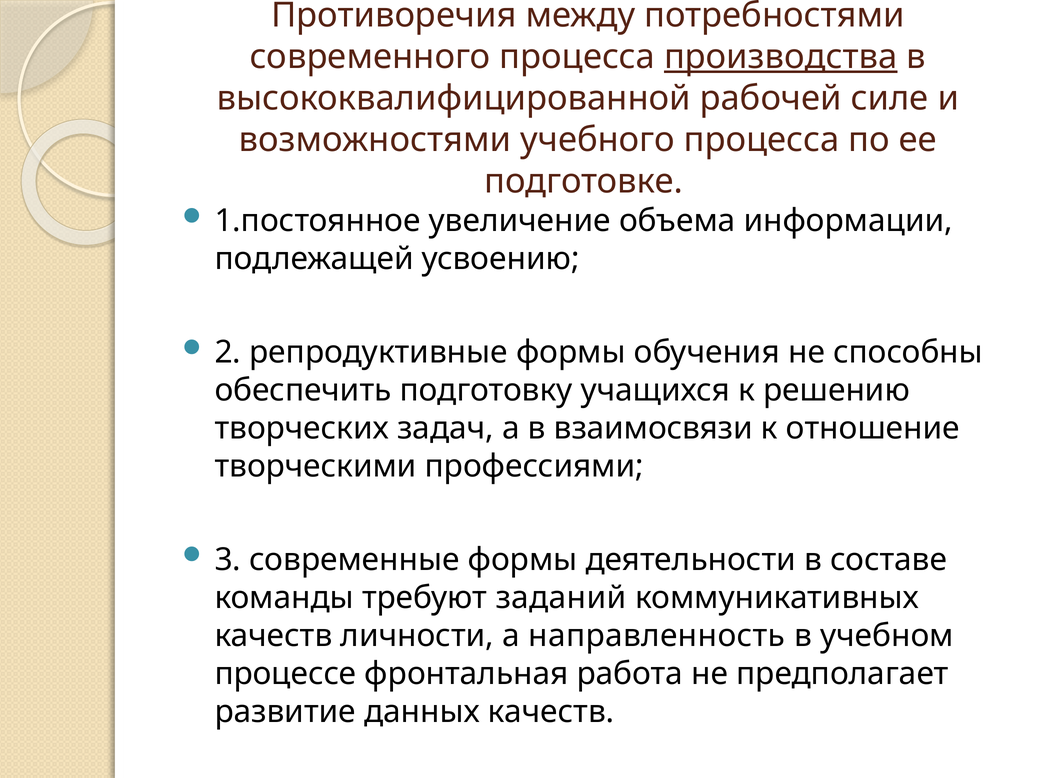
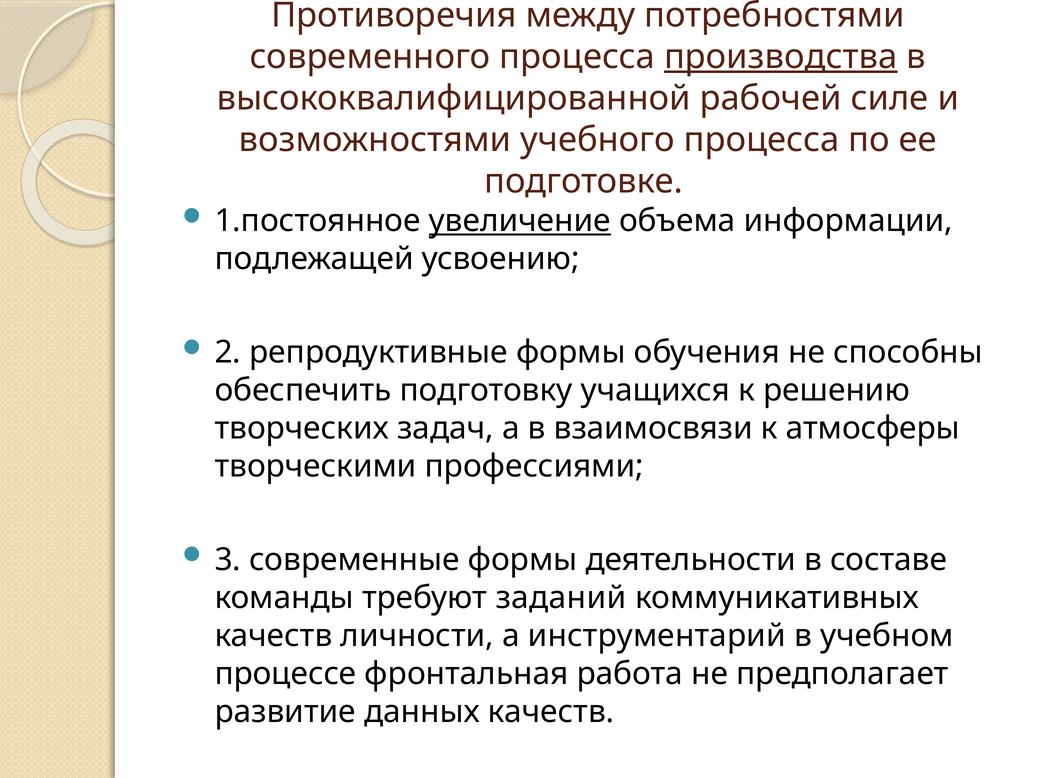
увеличение underline: none -> present
отношение: отношение -> атмосферы
направленность: направленность -> инструментарий
